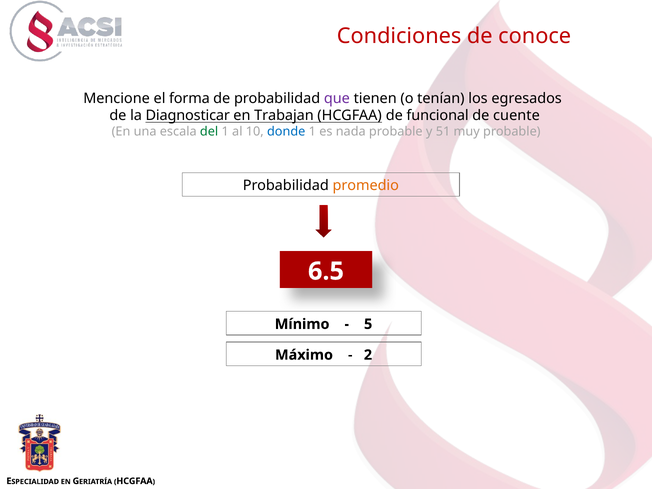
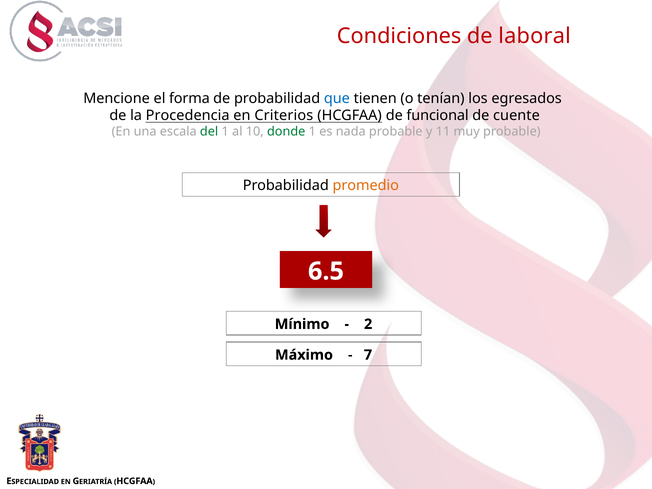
conoce: conoce -> laboral
que colour: purple -> blue
Diagnosticar: Diagnosticar -> Procedencia
Trabajan: Trabajan -> Criterios
donde colour: blue -> green
51: 51 -> 11
5: 5 -> 2
2: 2 -> 7
